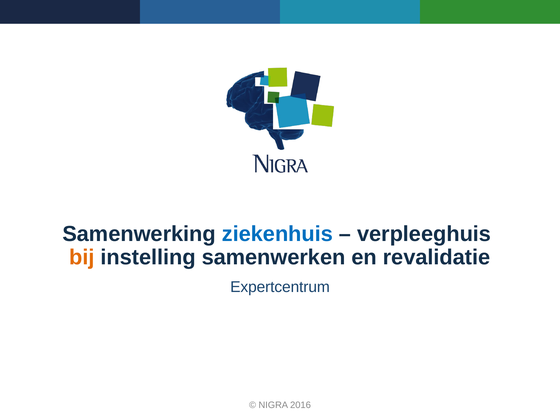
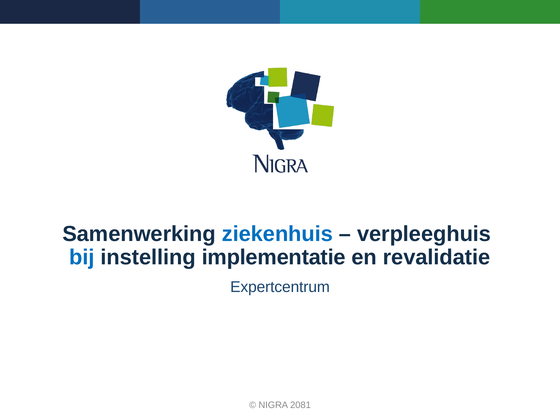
bij colour: orange -> blue
samenwerken: samenwerken -> implementatie
2016: 2016 -> 2081
